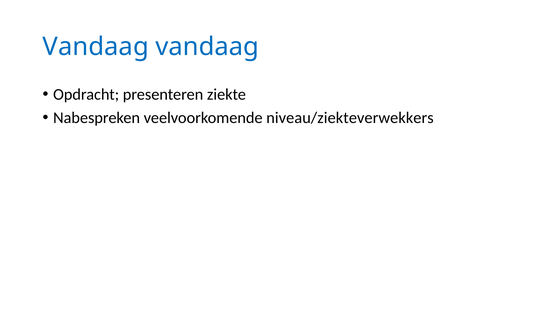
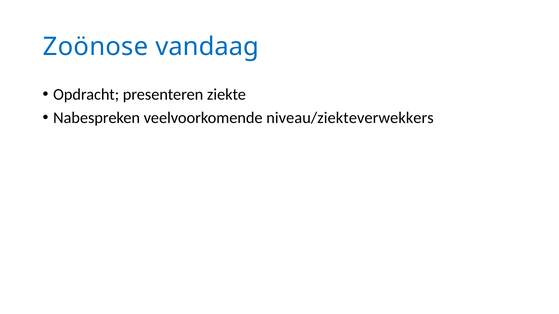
Vandaag at (96, 47): Vandaag -> Zoönose
